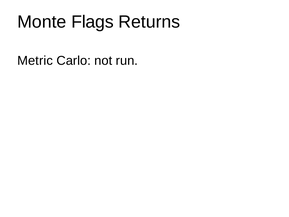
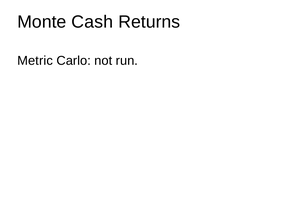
Flags: Flags -> Cash
